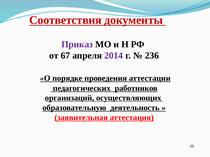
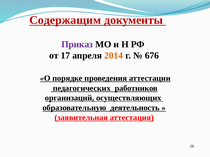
Соответствия: Соответствия -> Содержащим
67: 67 -> 17
2014 colour: purple -> orange
236: 236 -> 676
